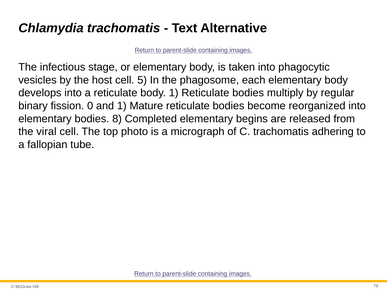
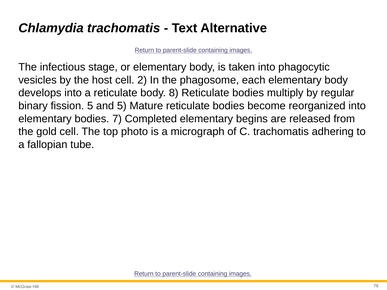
5: 5 -> 2
body 1: 1 -> 8
fission 0: 0 -> 5
and 1: 1 -> 5
8: 8 -> 7
viral: viral -> gold
